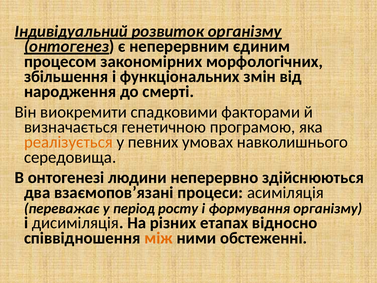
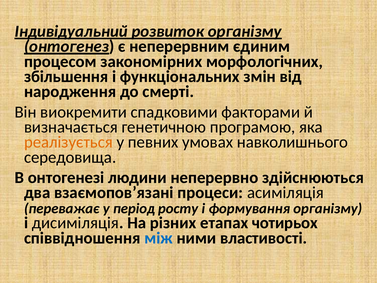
відносно: відносно -> чотирьох
між colour: orange -> blue
обстеженні: обстеженні -> властивості
